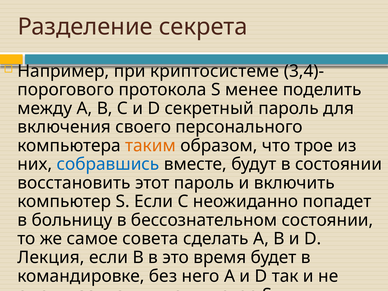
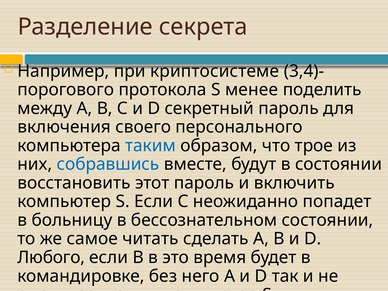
таким colour: orange -> blue
совета: совета -> читать
Лекция: Лекция -> Любого
